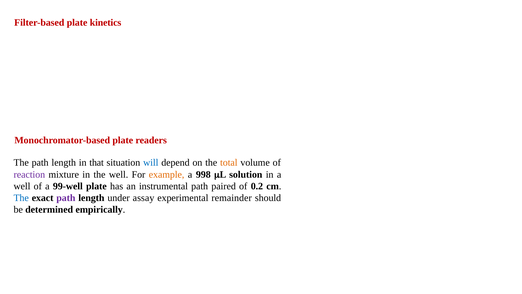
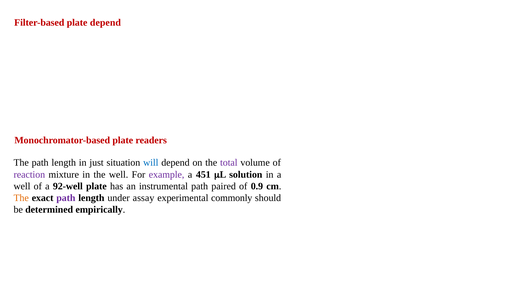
plate kinetics: kinetics -> depend
that: that -> just
total colour: orange -> purple
example colour: orange -> purple
998: 998 -> 451
99-well: 99-well -> 92-well
0.2: 0.2 -> 0.9
The at (21, 198) colour: blue -> orange
remainder: remainder -> commonly
